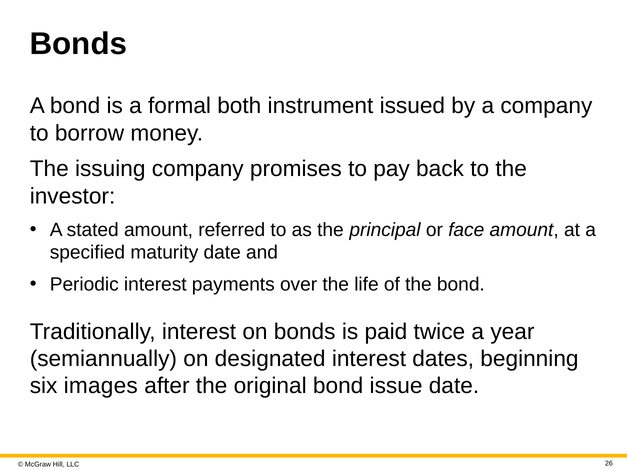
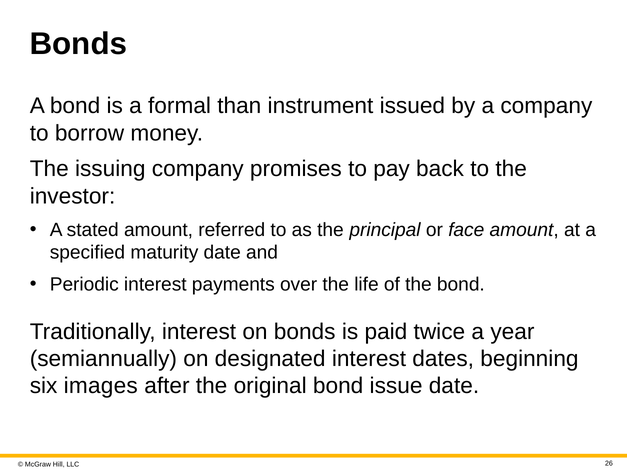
both: both -> than
